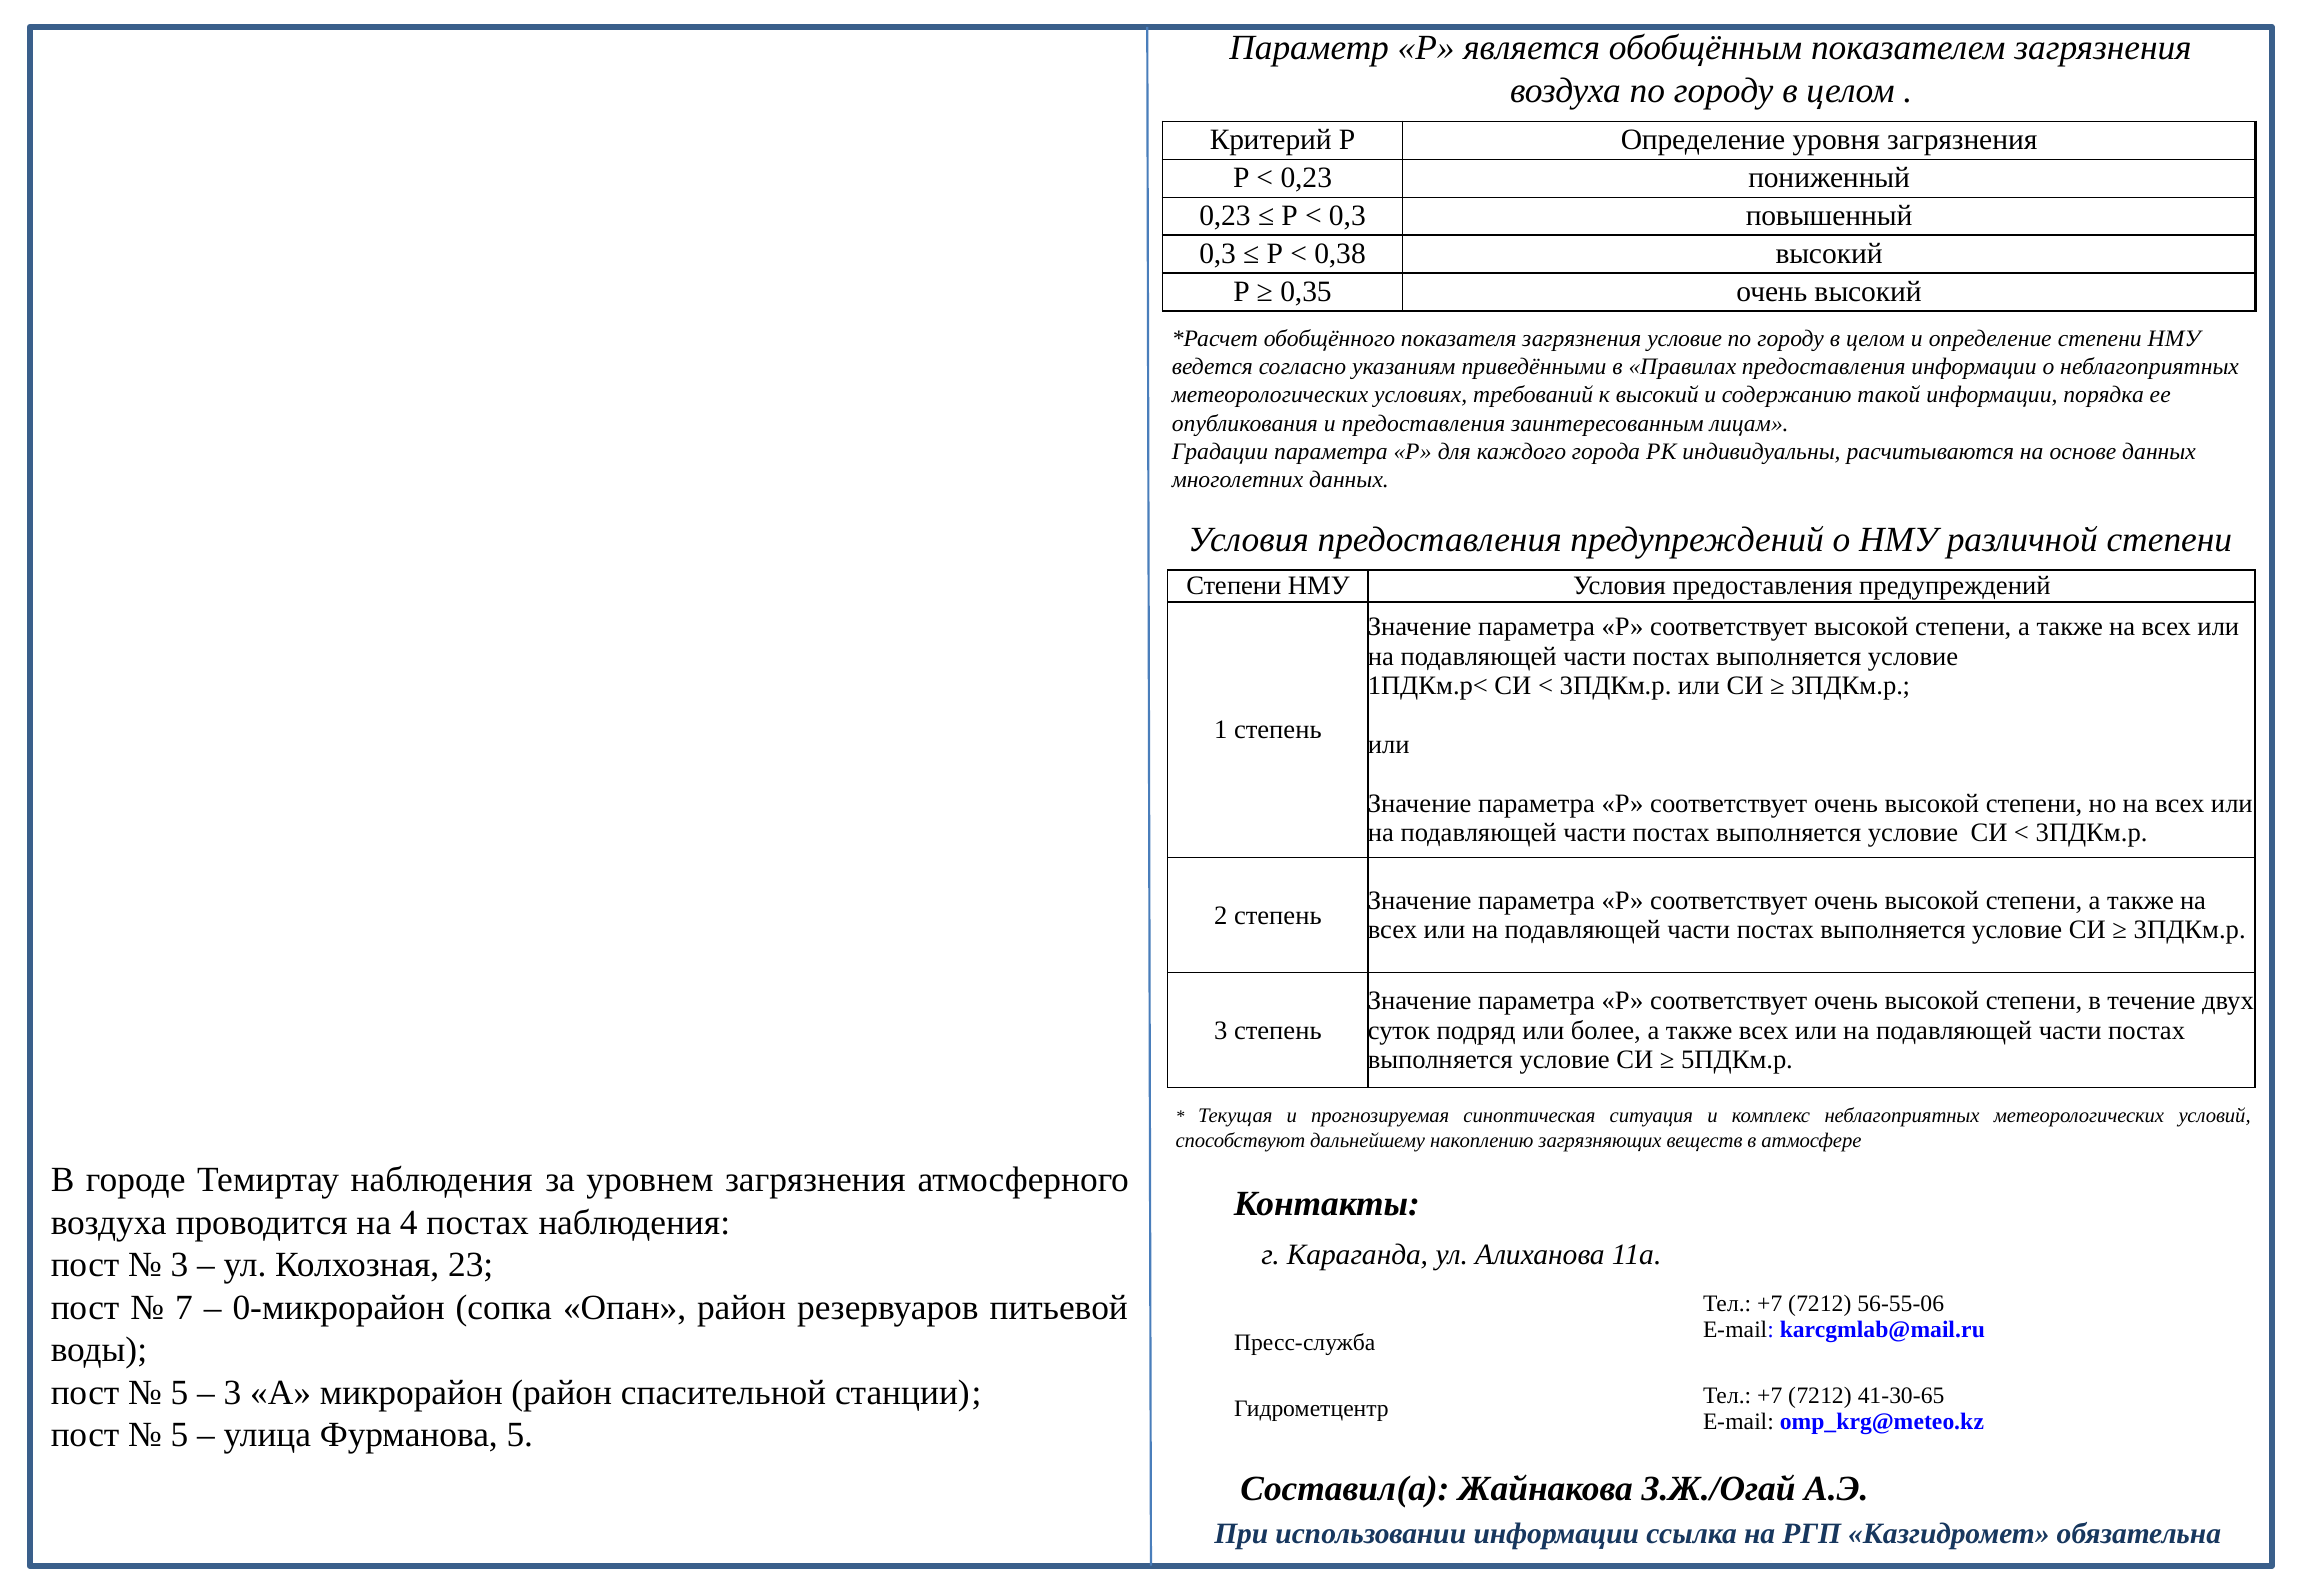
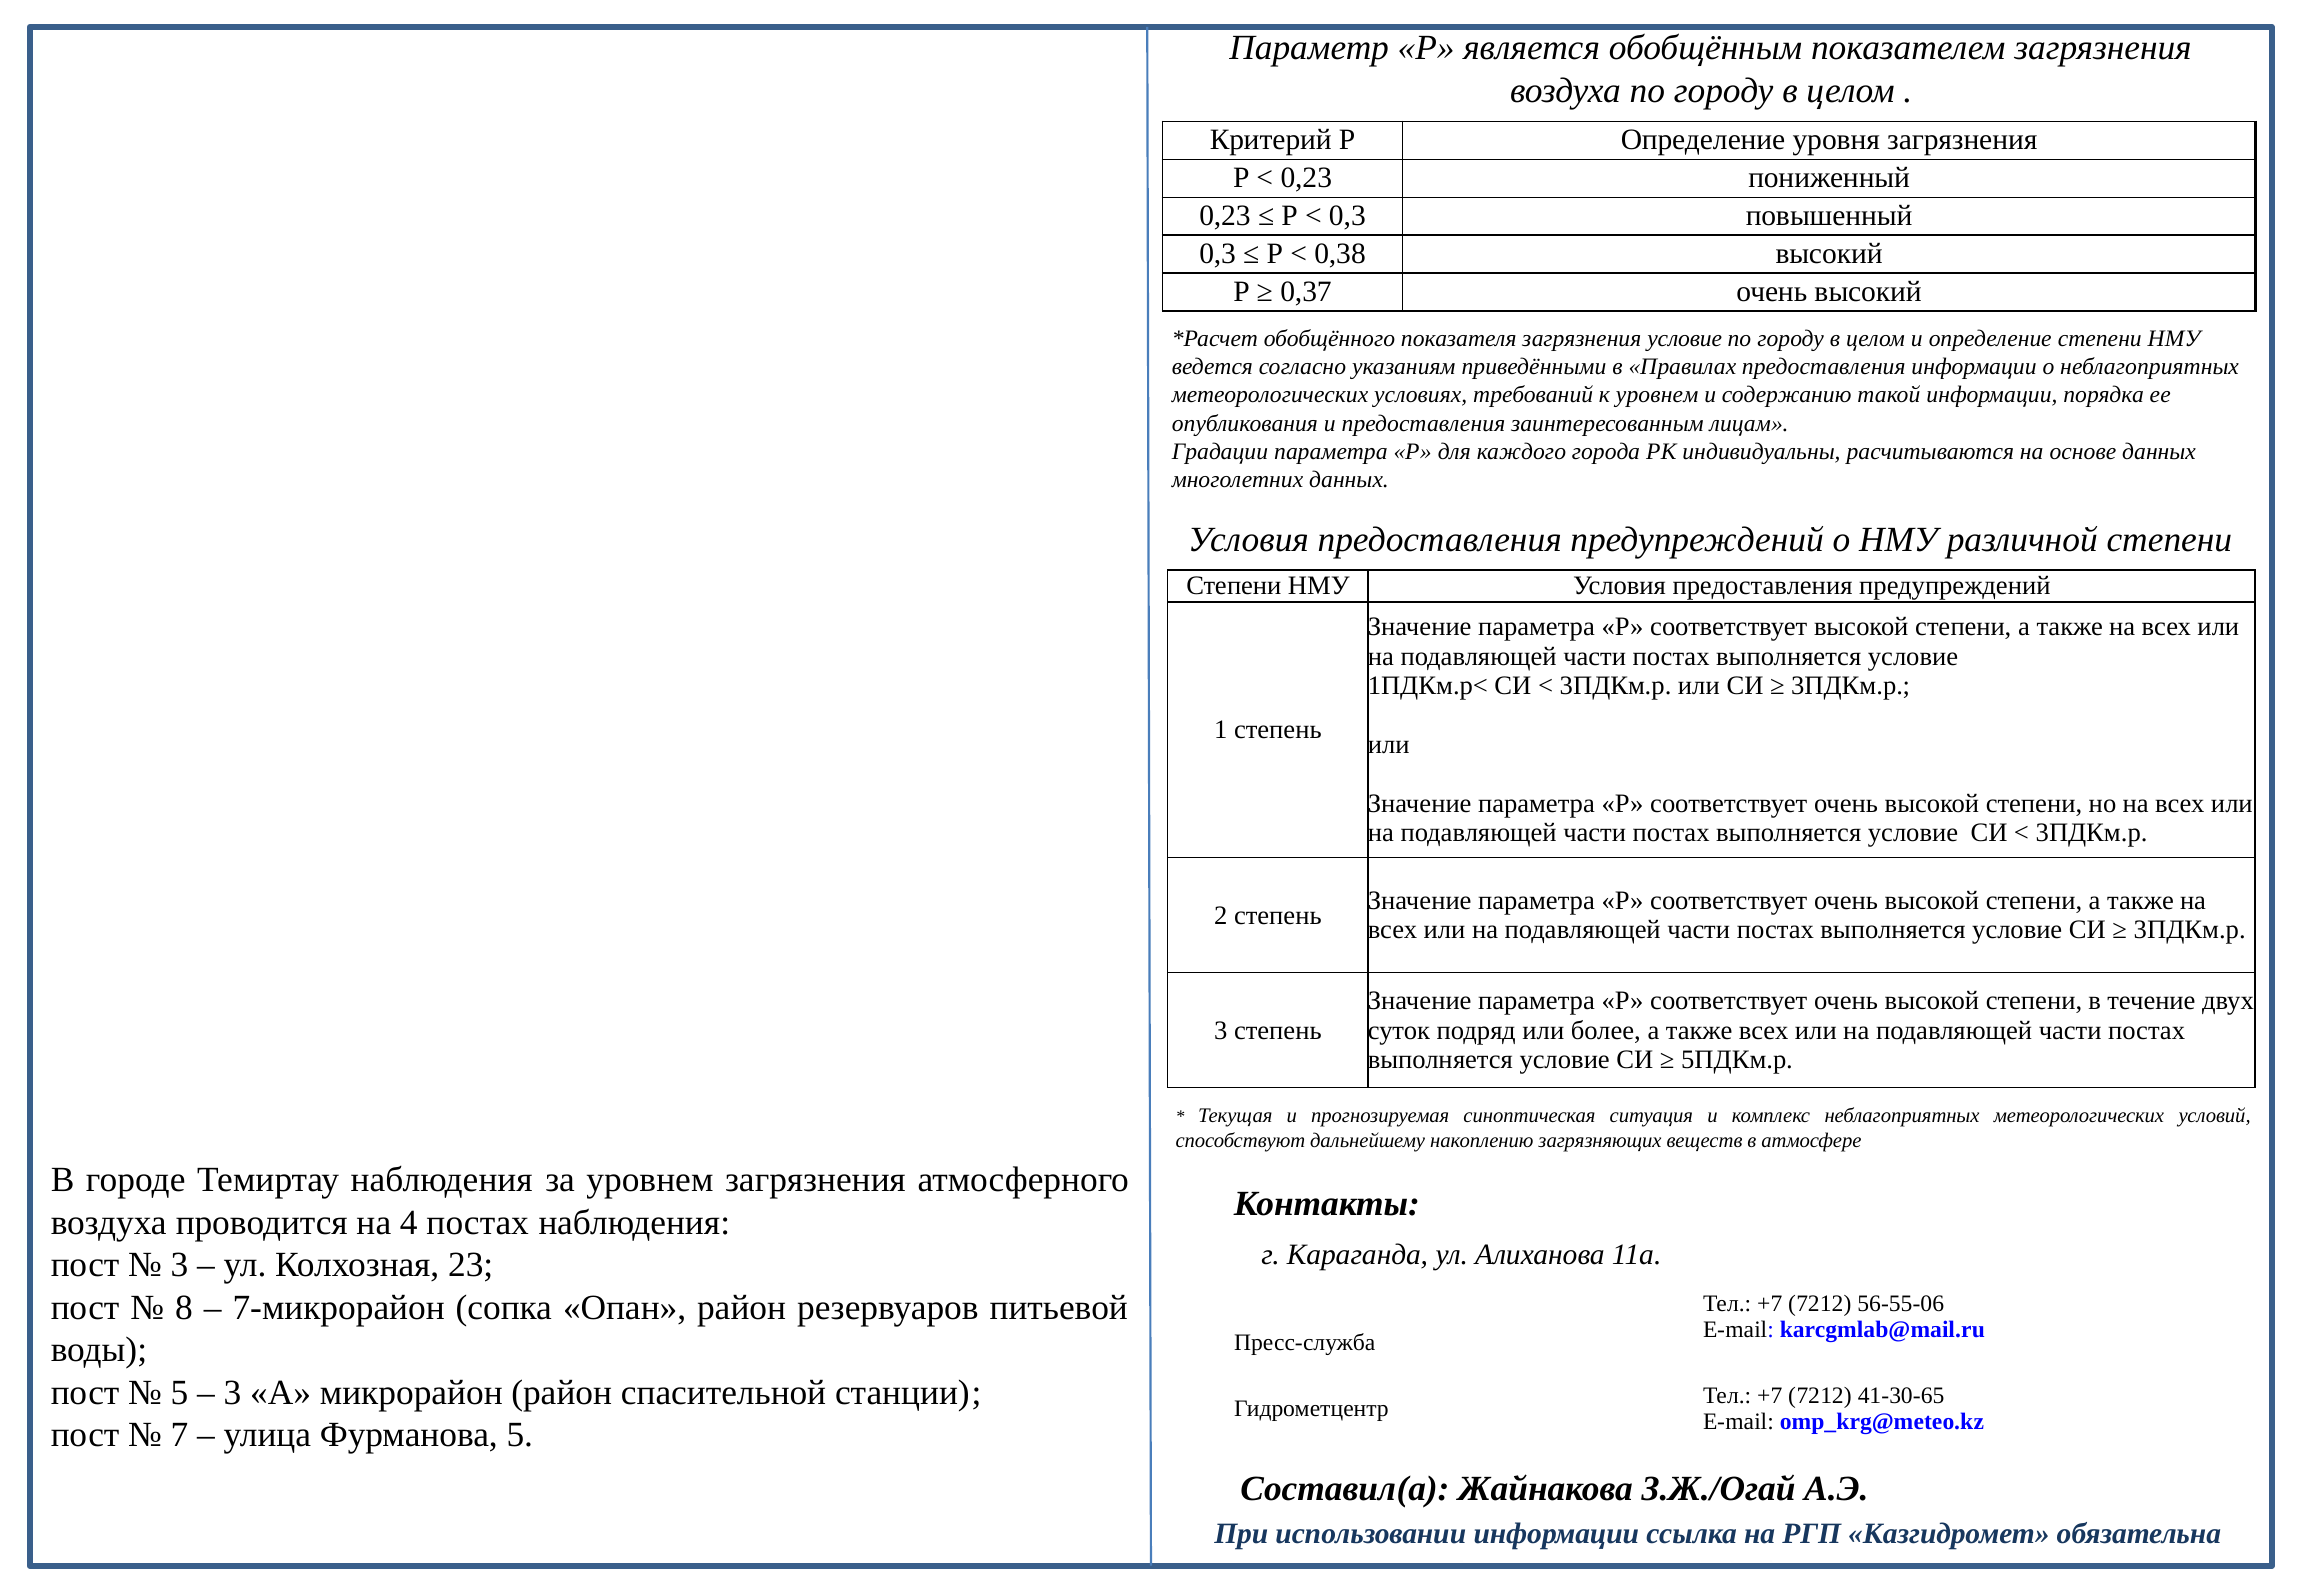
0,35: 0,35 -> 0,37
к высокий: высокий -> уровнем
7: 7 -> 8
0-микрорайон: 0-микрорайон -> 7-микрорайон
5 at (179, 1436): 5 -> 7
